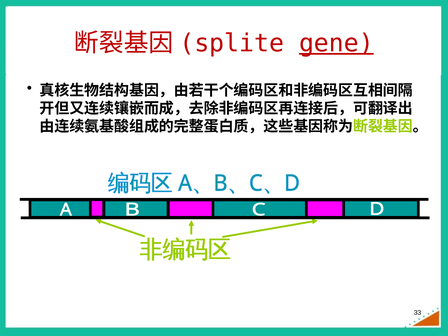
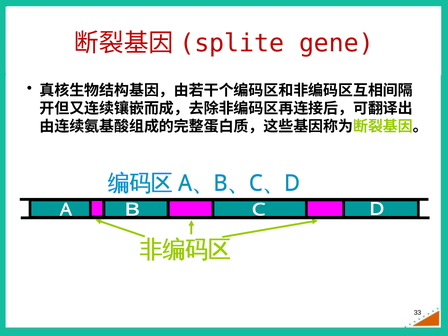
gene underline: present -> none
